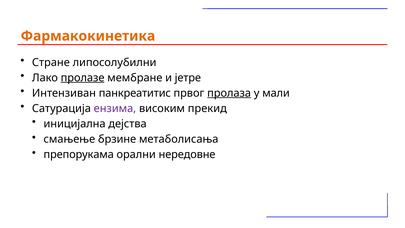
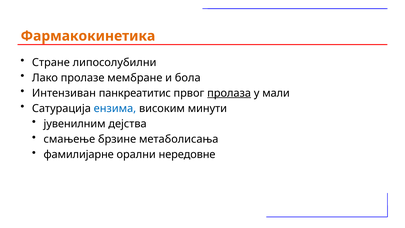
пролазе underline: present -> none
јетре: јетре -> бола
ензима colour: purple -> blue
прекид: прекид -> минути
иницијална: иницијална -> јувенилним
препорукама: препорукама -> фамилијарне
